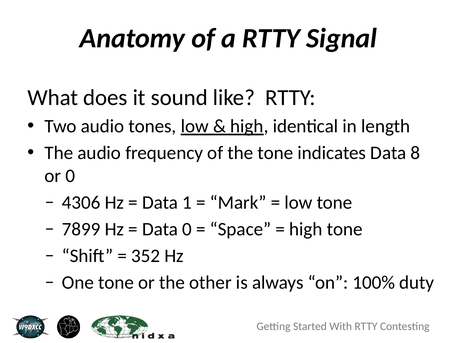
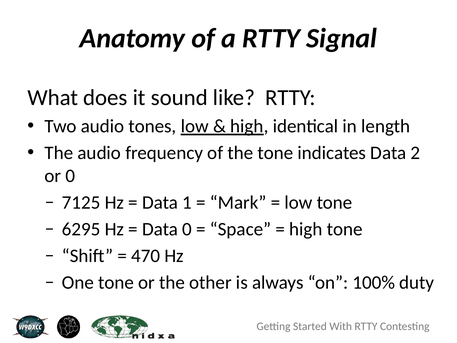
8: 8 -> 2
4306: 4306 -> 7125
7899: 7899 -> 6295
352: 352 -> 470
